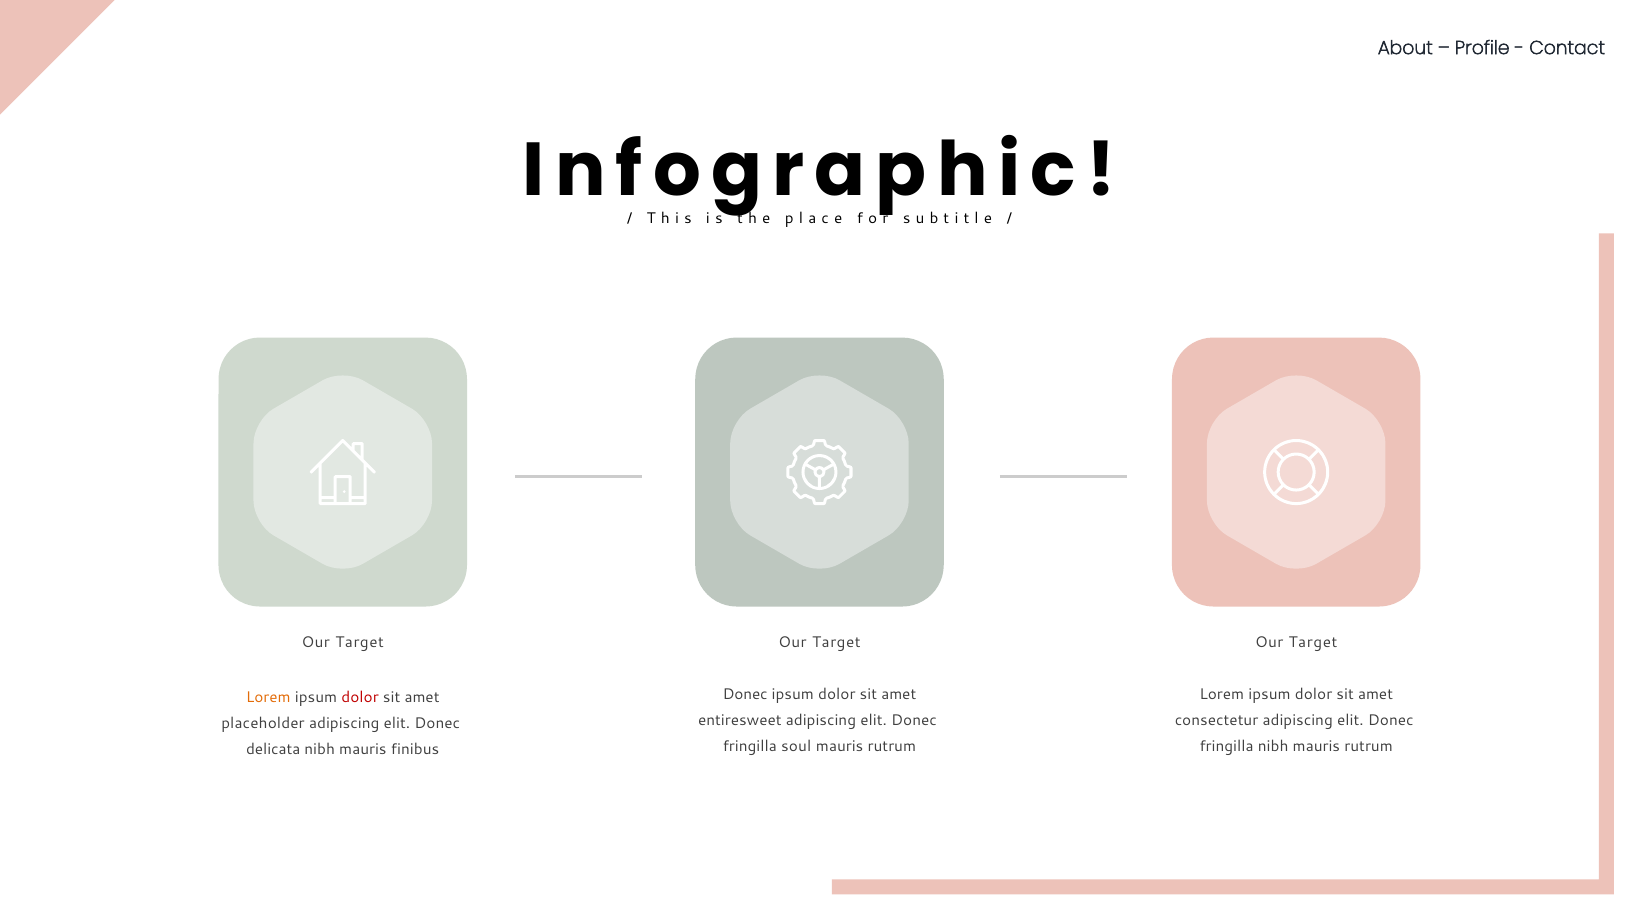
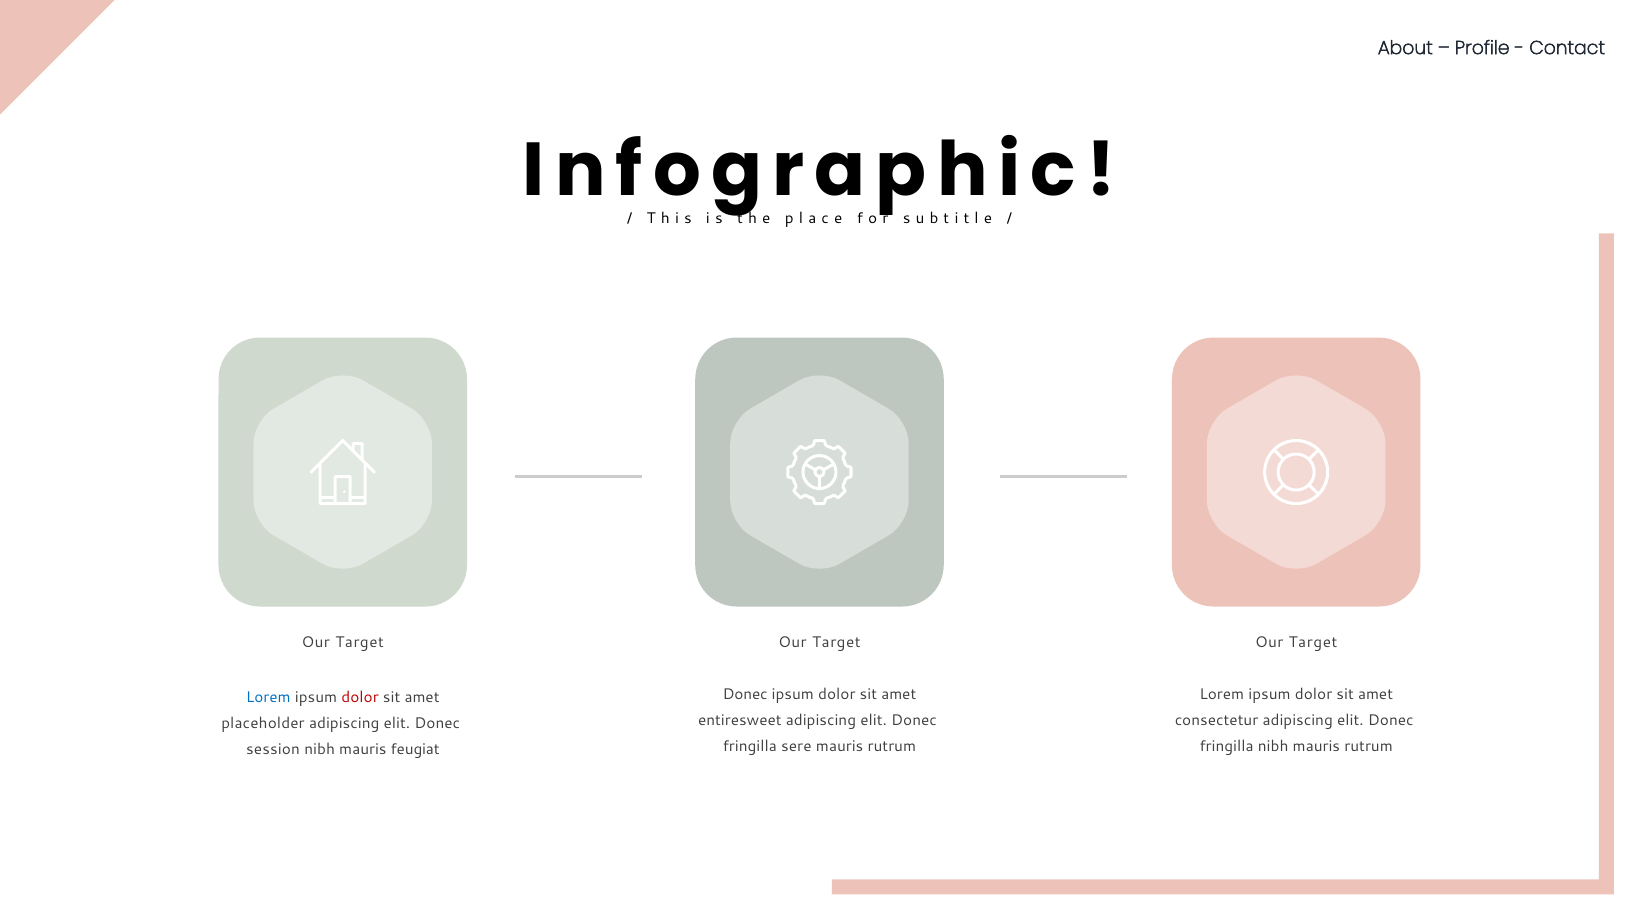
Lorem at (268, 697) colour: orange -> blue
soul: soul -> sere
delicata: delicata -> session
finibus: finibus -> feugiat
